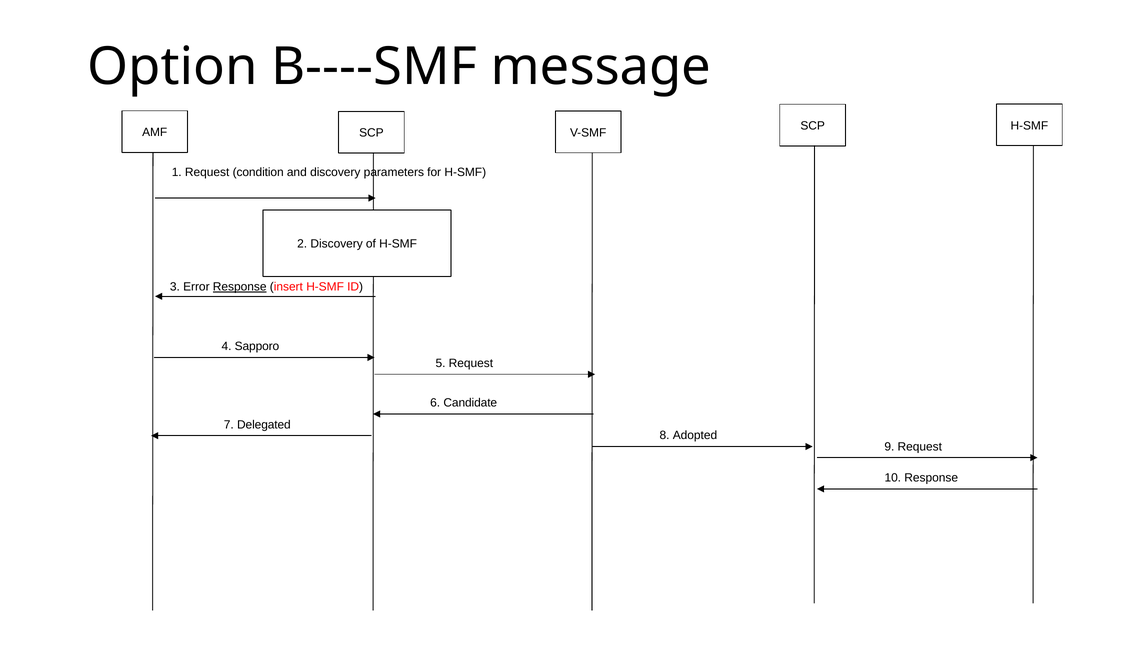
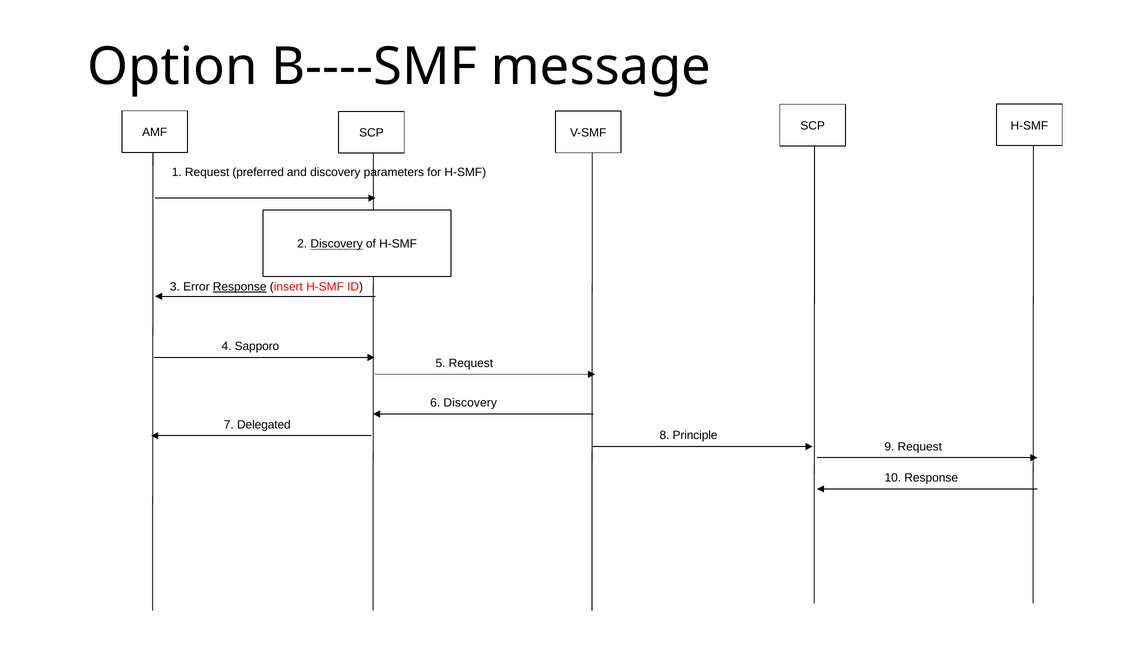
condition: condition -> preferred
Discovery at (337, 244) underline: none -> present
6 Candidate: Candidate -> Discovery
Adopted: Adopted -> Principle
